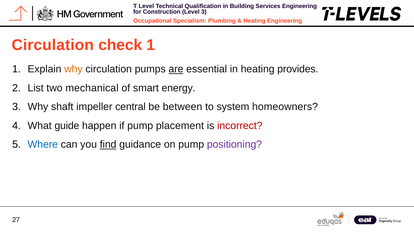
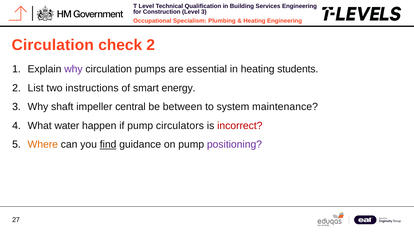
check 1: 1 -> 2
why at (73, 69) colour: orange -> purple
are underline: present -> none
provides: provides -> students
mechanical: mechanical -> instructions
homeowners: homeowners -> maintenance
guide: guide -> water
placement: placement -> circulators
Where colour: blue -> orange
